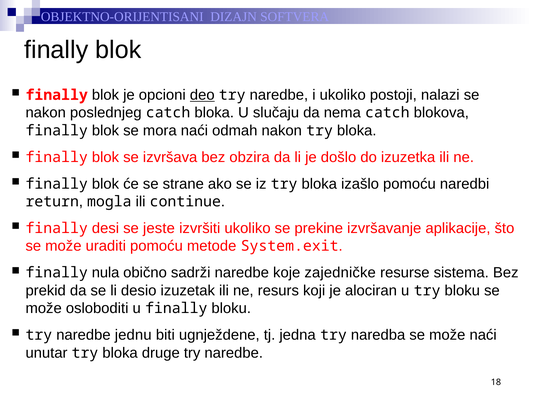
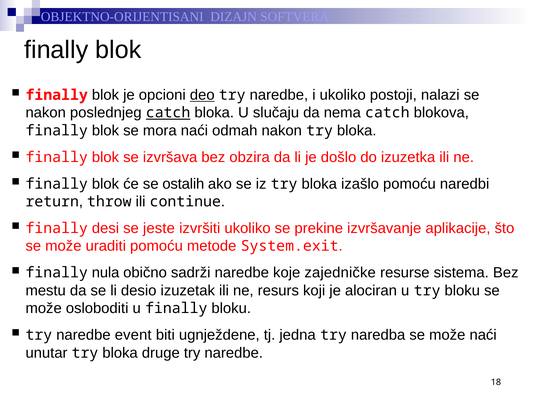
catch at (168, 113) underline: none -> present
strane: strane -> ostalih
mogla: mogla -> throw
prekid: prekid -> mestu
jednu: jednu -> event
